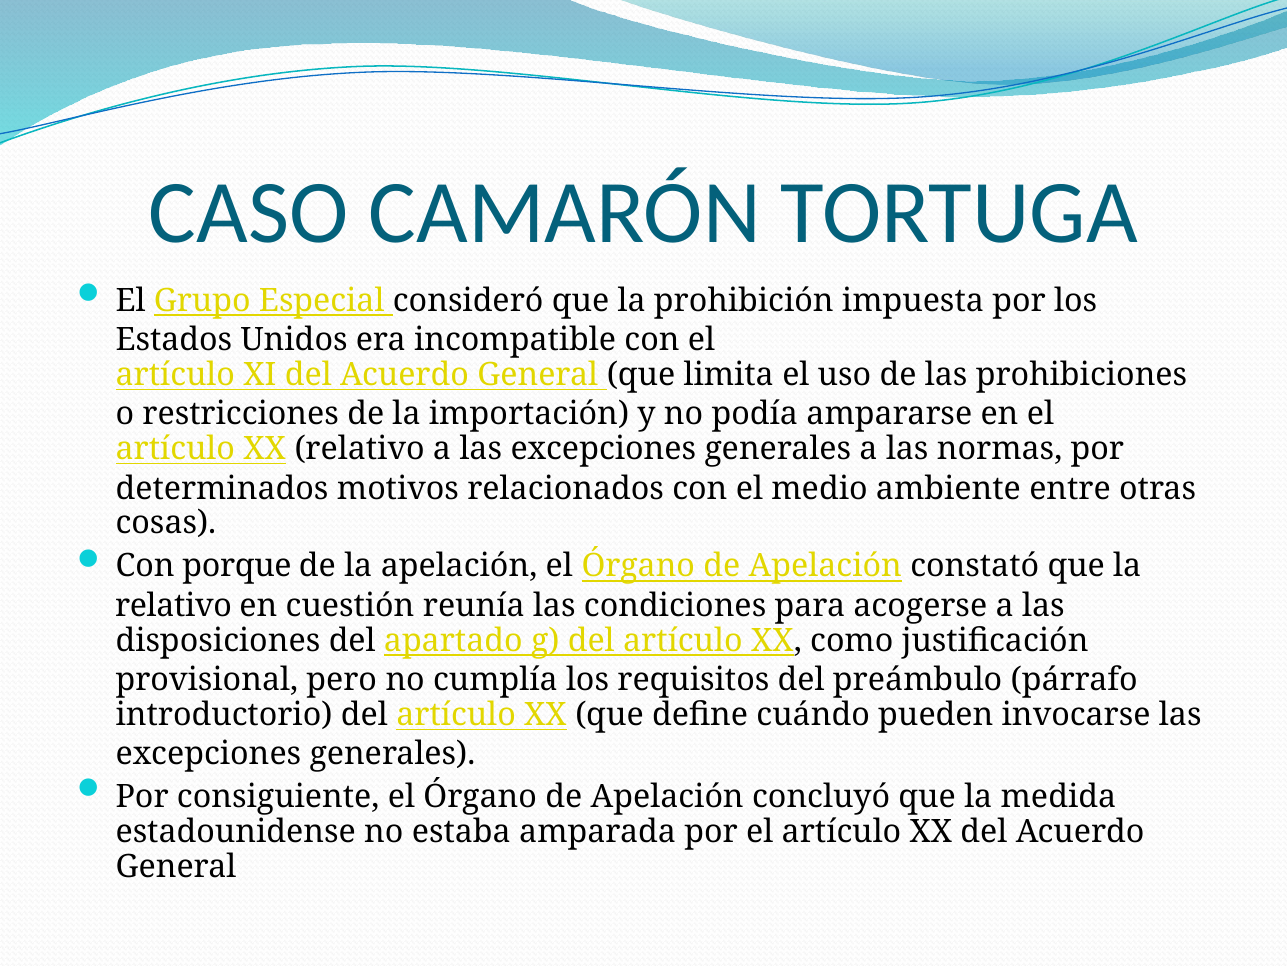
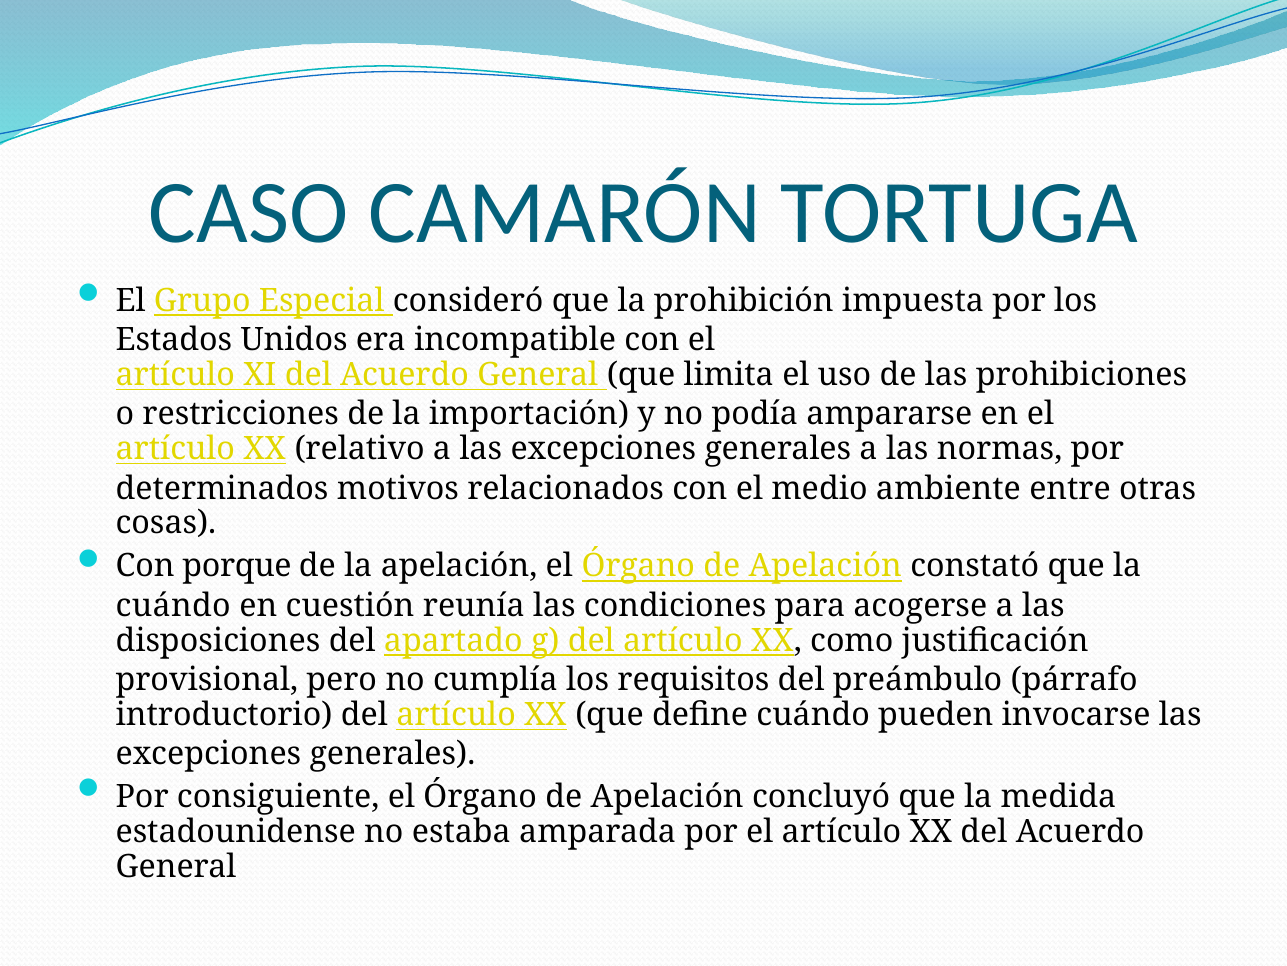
relativo at (174, 605): relativo -> cuándo
